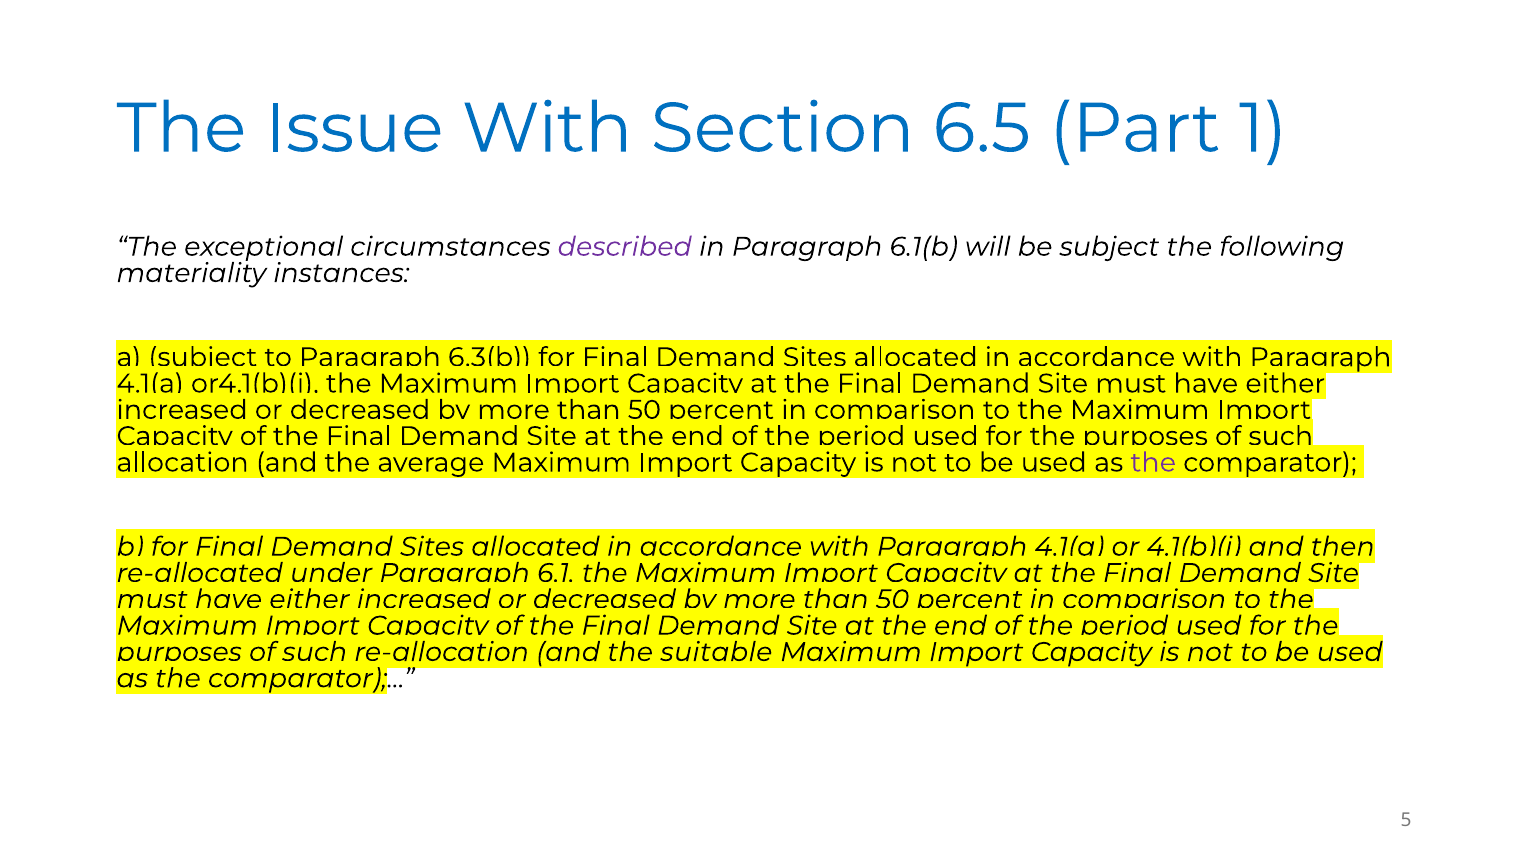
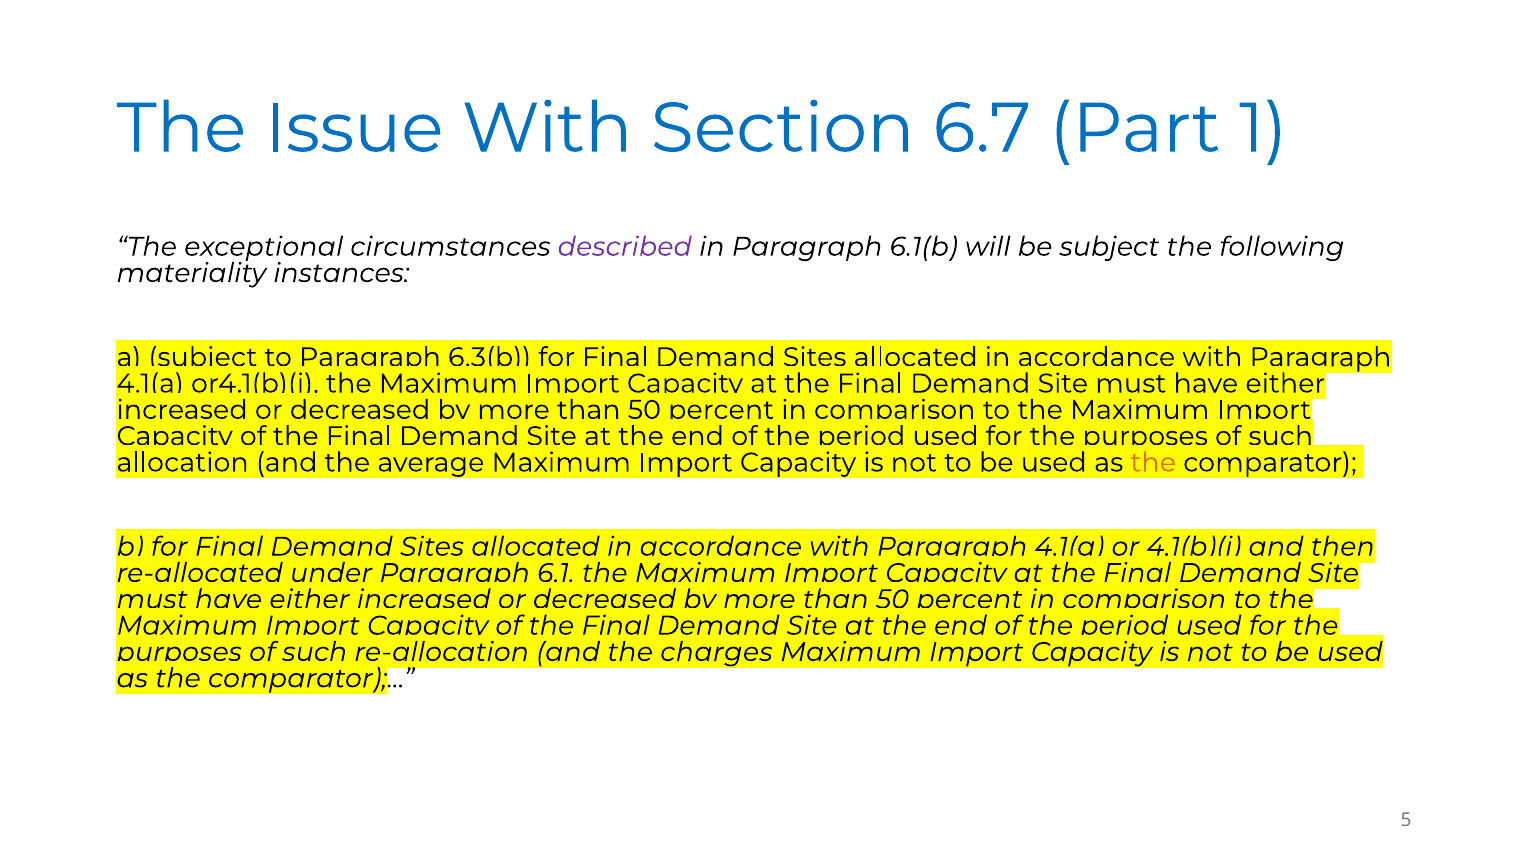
6.5: 6.5 -> 6.7
the at (1153, 462) colour: purple -> orange
suitable: suitable -> charges
